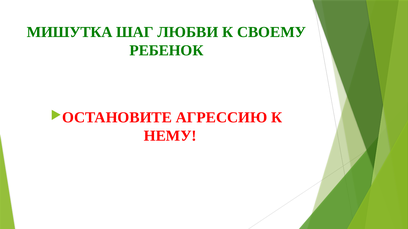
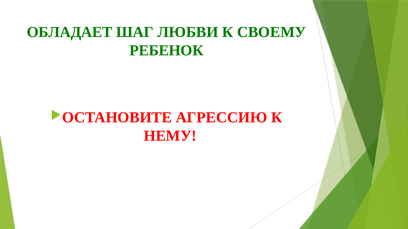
МИШУТКА: МИШУТКА -> ОБЛАДАЕТ
